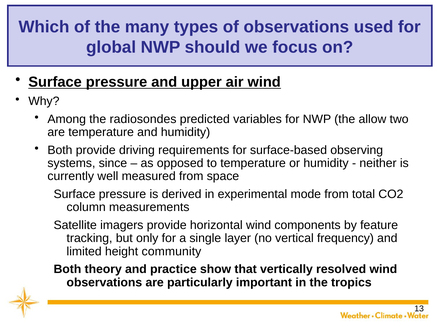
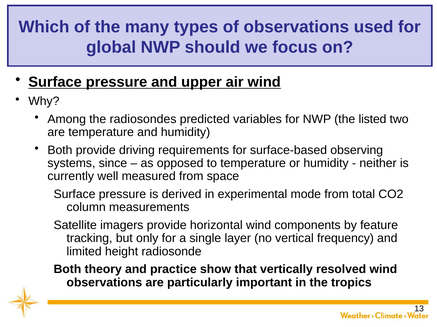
allow: allow -> listed
community: community -> radiosonde
